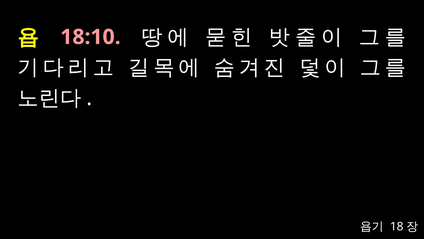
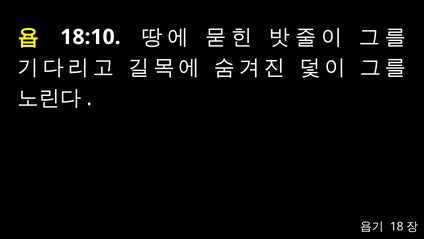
18:10 colour: pink -> white
